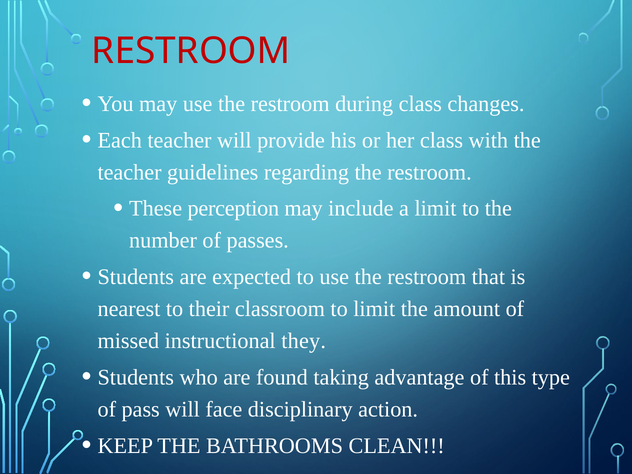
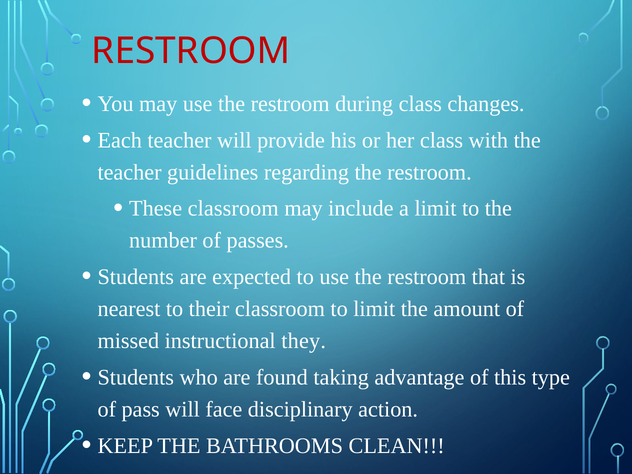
These perception: perception -> classroom
